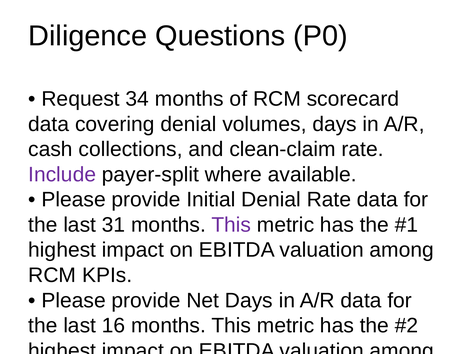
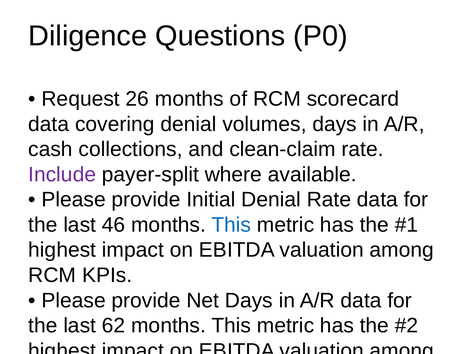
34: 34 -> 26
31: 31 -> 46
This at (231, 225) colour: purple -> blue
16: 16 -> 62
